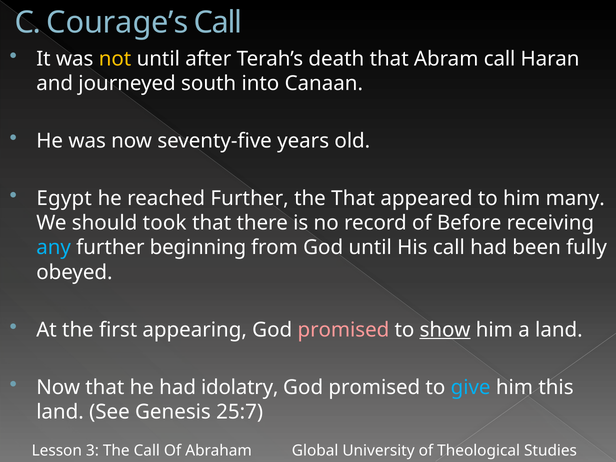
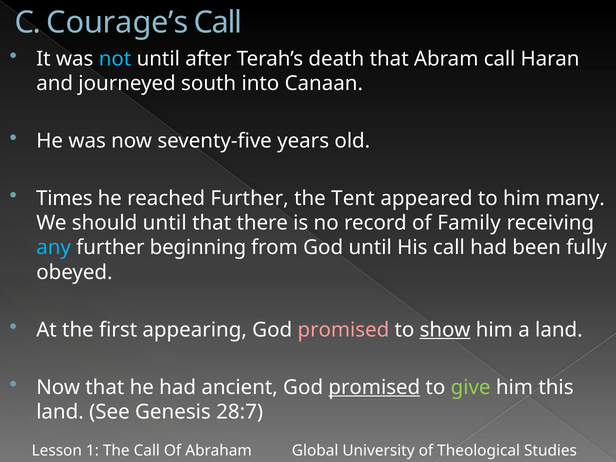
not colour: yellow -> light blue
Egypt: Egypt -> Times
the That: That -> Tent
should took: took -> until
Before: Before -> Family
idolatry: idolatry -> ancient
promised at (374, 387) underline: none -> present
give colour: light blue -> light green
25:7: 25:7 -> 28:7
3: 3 -> 1
